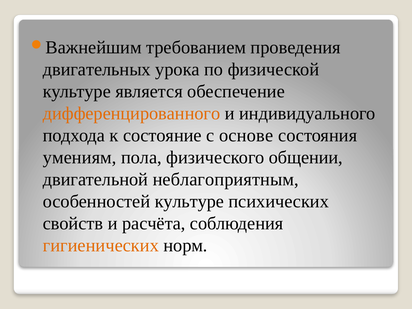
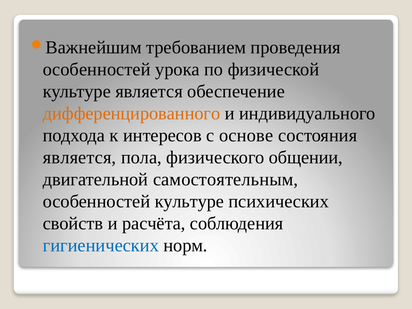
двигательных at (97, 70): двигательных -> особенностей
состояние: состояние -> интересов
умениям at (80, 158): умениям -> является
неблагоприятным: неблагоприятным -> самостоятельным
гигиенических colour: orange -> blue
